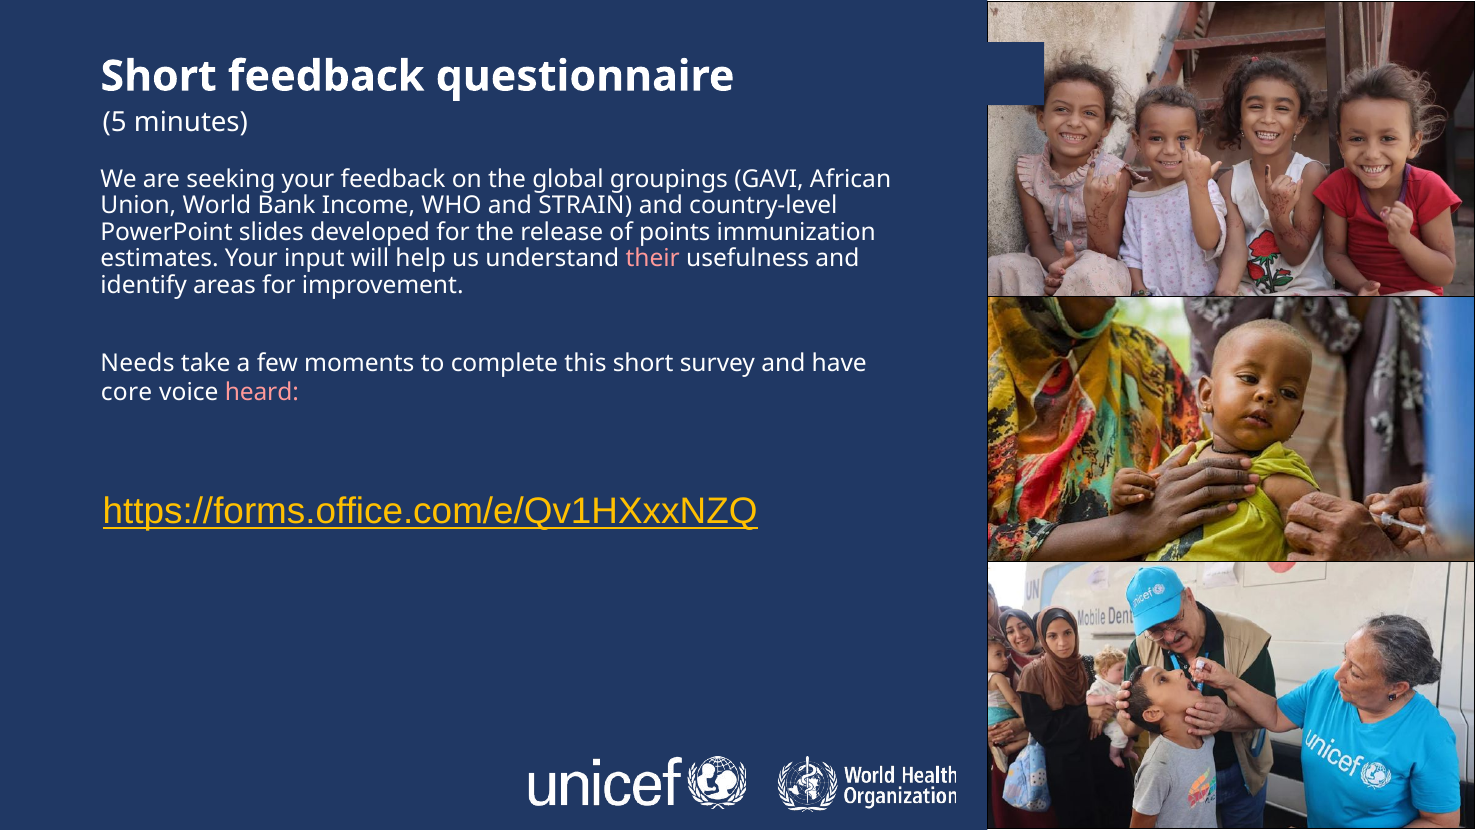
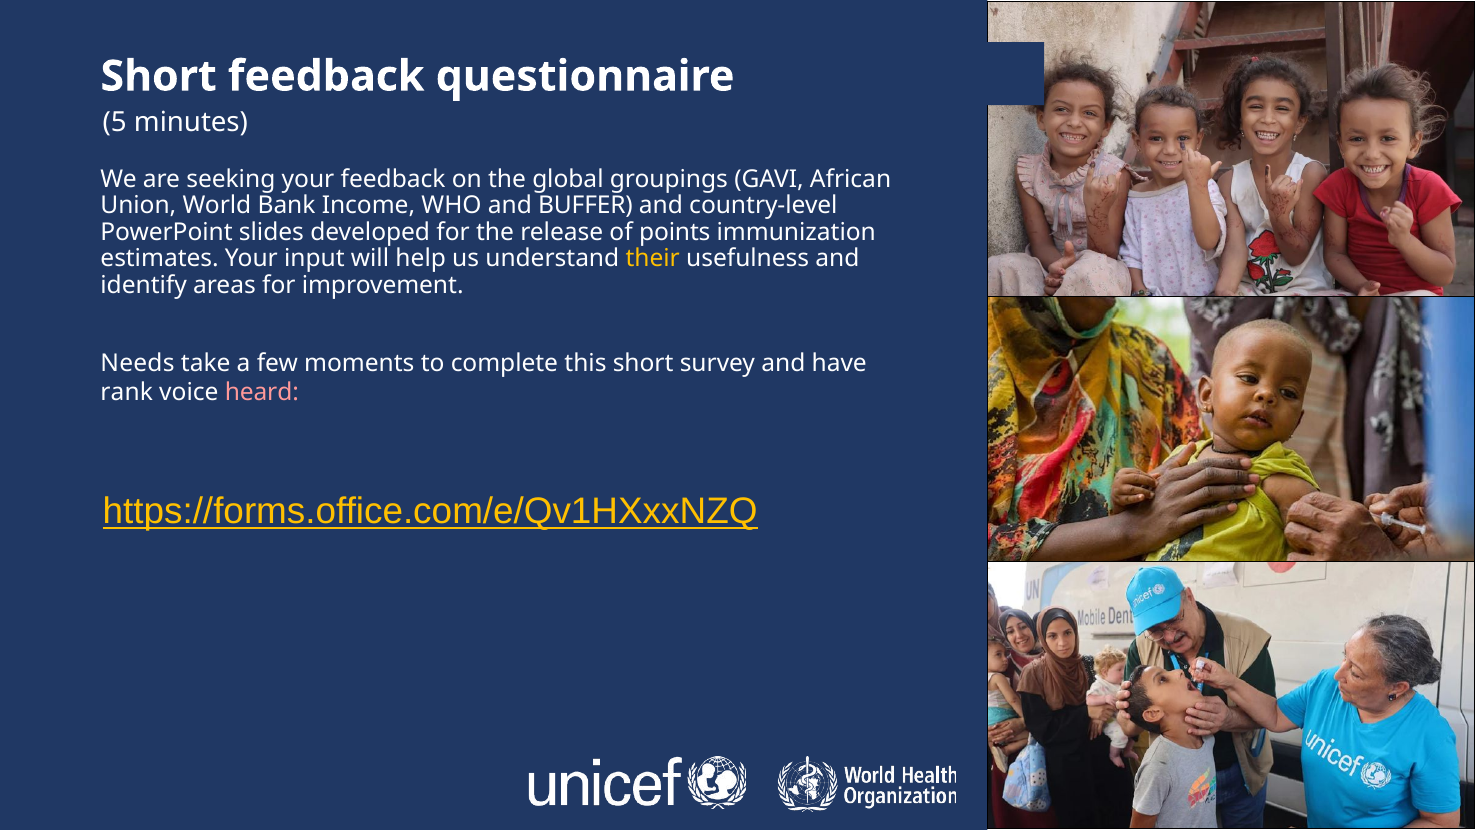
STRAIN: STRAIN -> BUFFER
their colour: pink -> yellow
core: core -> rank
